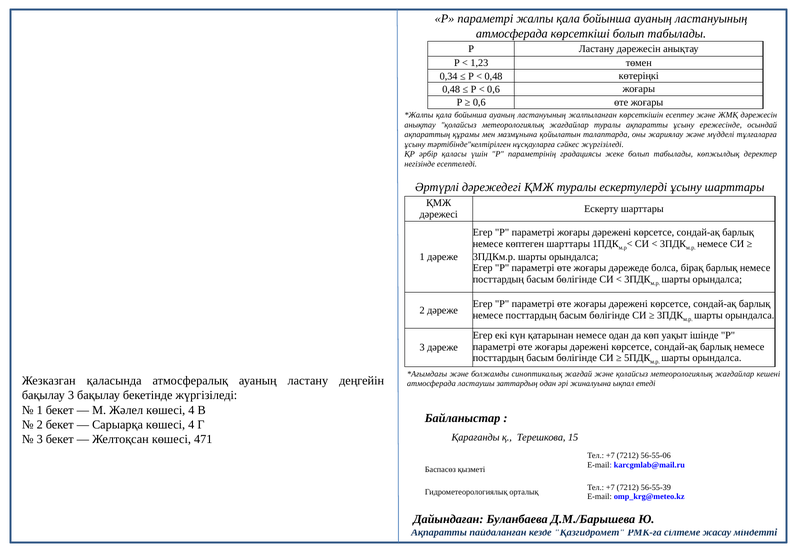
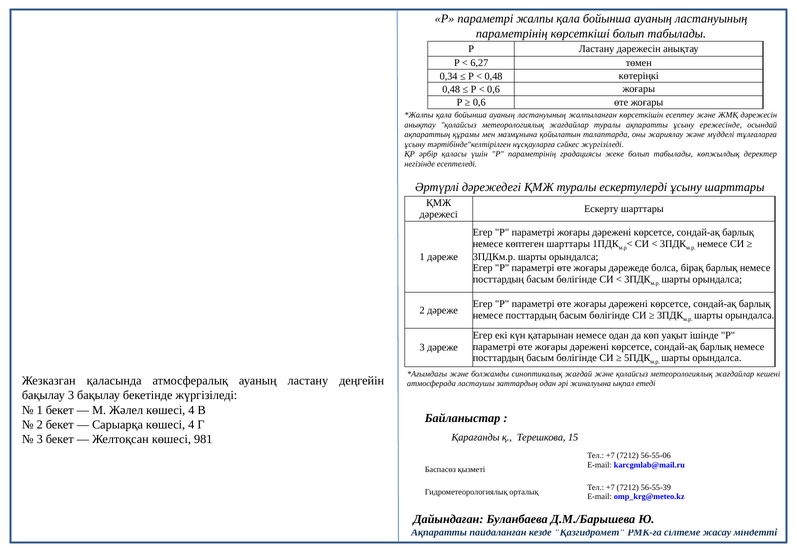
атмосферада at (512, 34): атмосферада -> параметрінің
1,23: 1,23 -> 6,27
471: 471 -> 981
